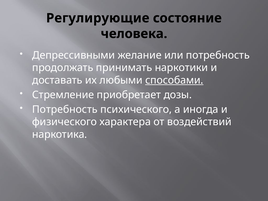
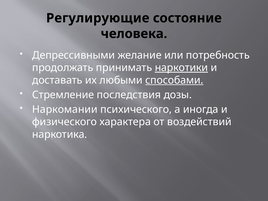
наркотики underline: none -> present
приобретает: приобретает -> последствия
Потребность at (65, 109): Потребность -> Наркомании
